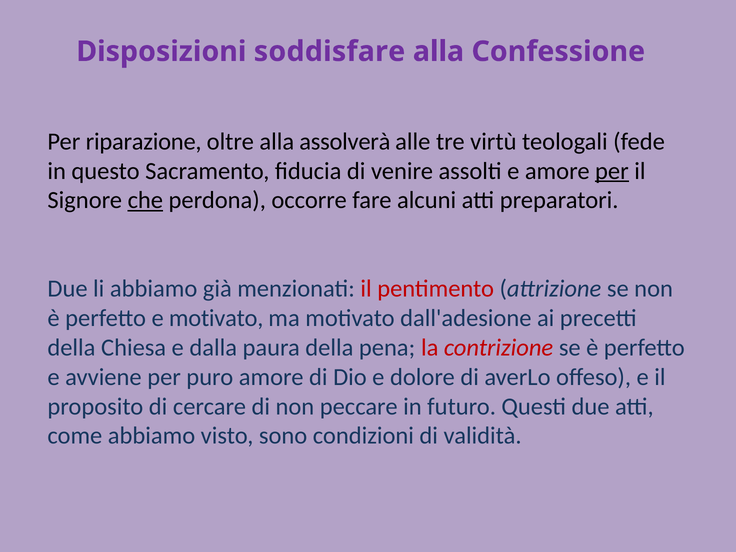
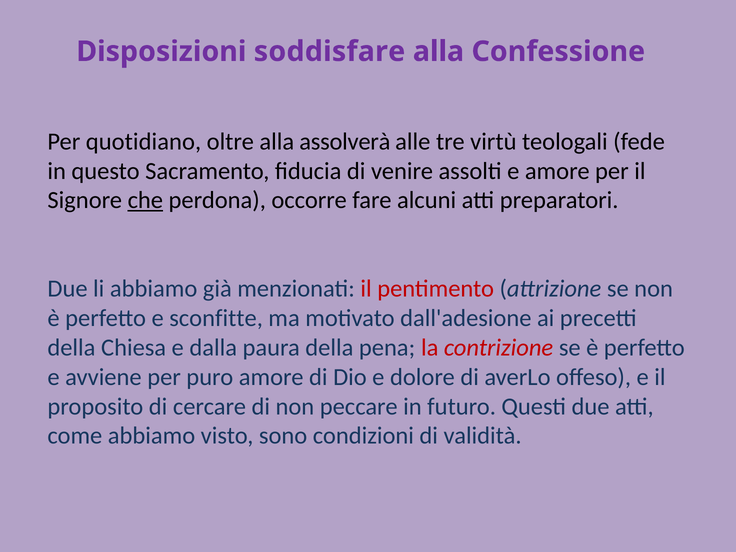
riparazione: riparazione -> quotidiano
per at (612, 171) underline: present -> none
e motivato: motivato -> sconfitte
